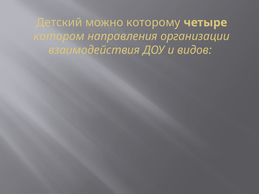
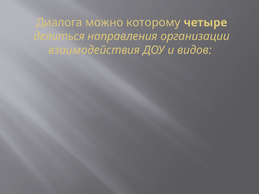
Детский: Детский -> Диалога
котором: котором -> делиться
